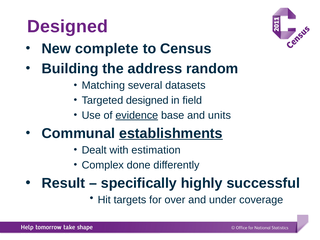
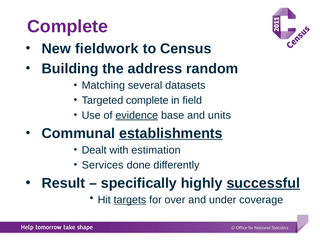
Designed at (68, 27): Designed -> Complete
complete: complete -> fieldwork
Targeted designed: designed -> complete
Complex: Complex -> Services
successful underline: none -> present
targets underline: none -> present
